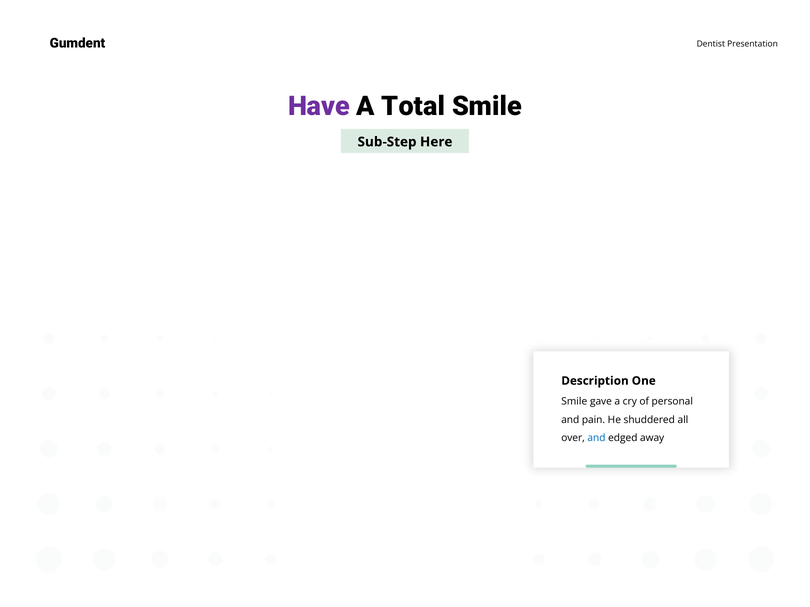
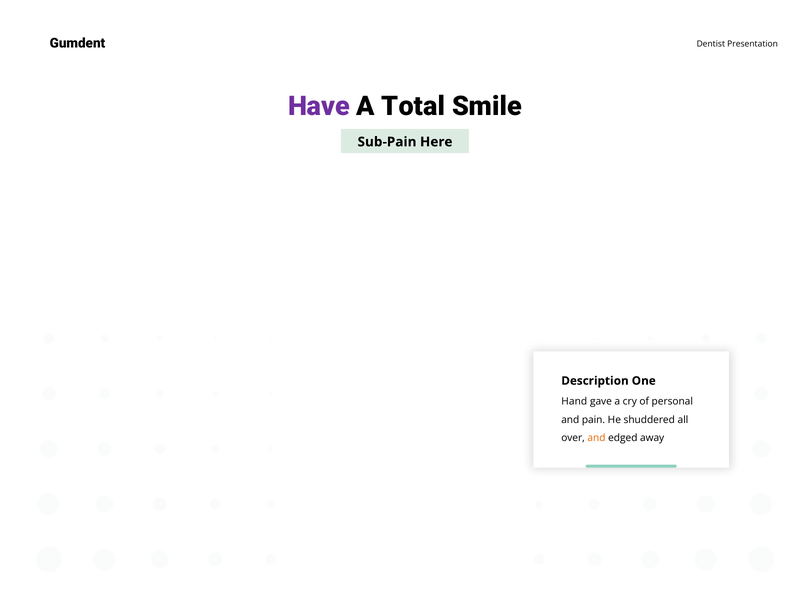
Sub-Step: Sub-Step -> Sub-Pain
Smile at (574, 402): Smile -> Hand
and at (596, 438) colour: blue -> orange
